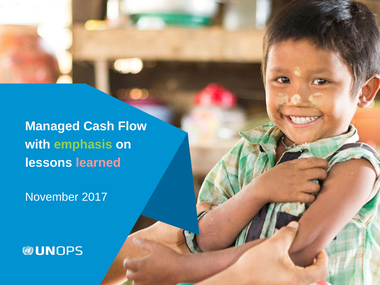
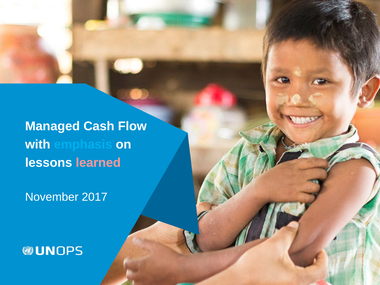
emphasis colour: light green -> light blue
